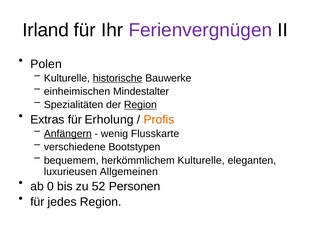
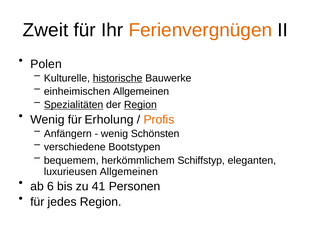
Irland: Irland -> Zweit
Ferienvergnügen colour: purple -> orange
einheimischen Mindestalter: Mindestalter -> Allgemeinen
Spezialitäten underline: none -> present
Extras at (47, 120): Extras -> Wenig
Anfängern underline: present -> none
Flusskarte: Flusskarte -> Schönsten
herkömmlichem Kulturelle: Kulturelle -> Schiffstyp
0: 0 -> 6
52: 52 -> 41
